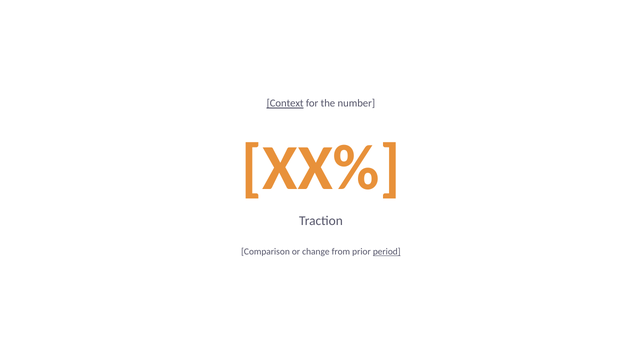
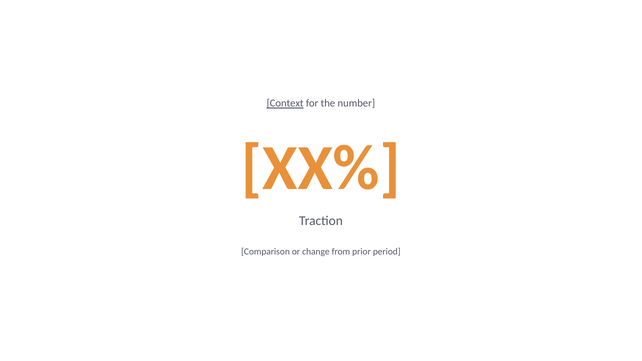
period underline: present -> none
